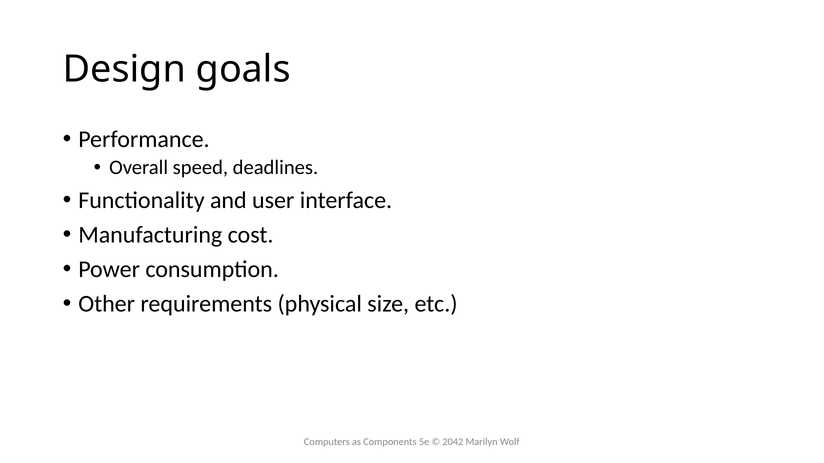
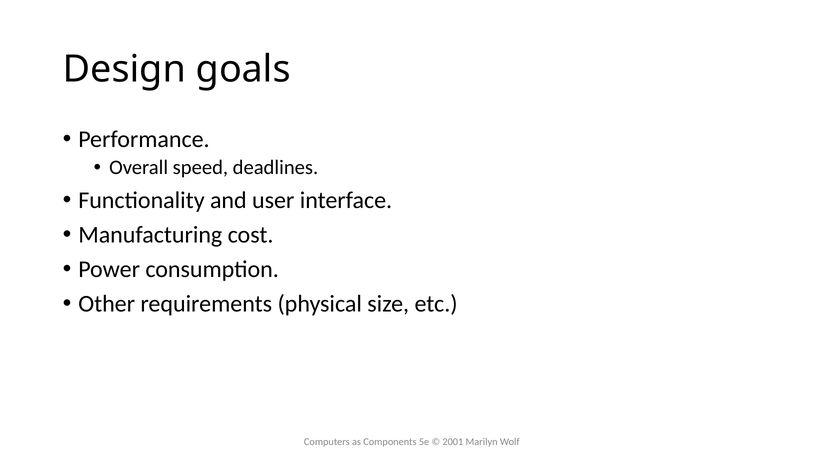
2042: 2042 -> 2001
